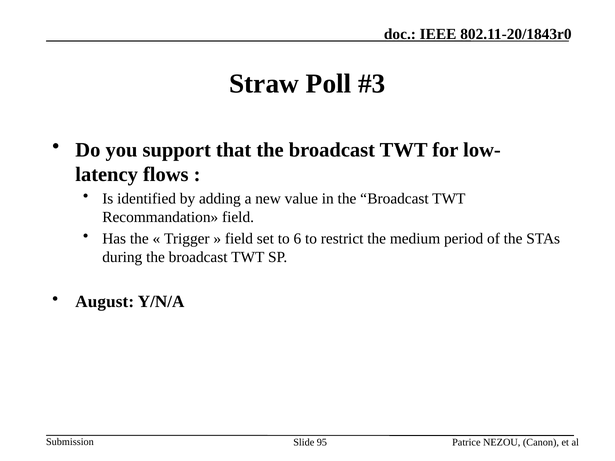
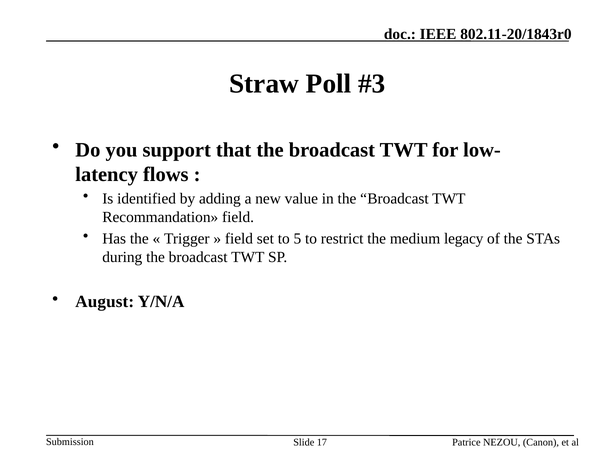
6: 6 -> 5
period: period -> legacy
95: 95 -> 17
